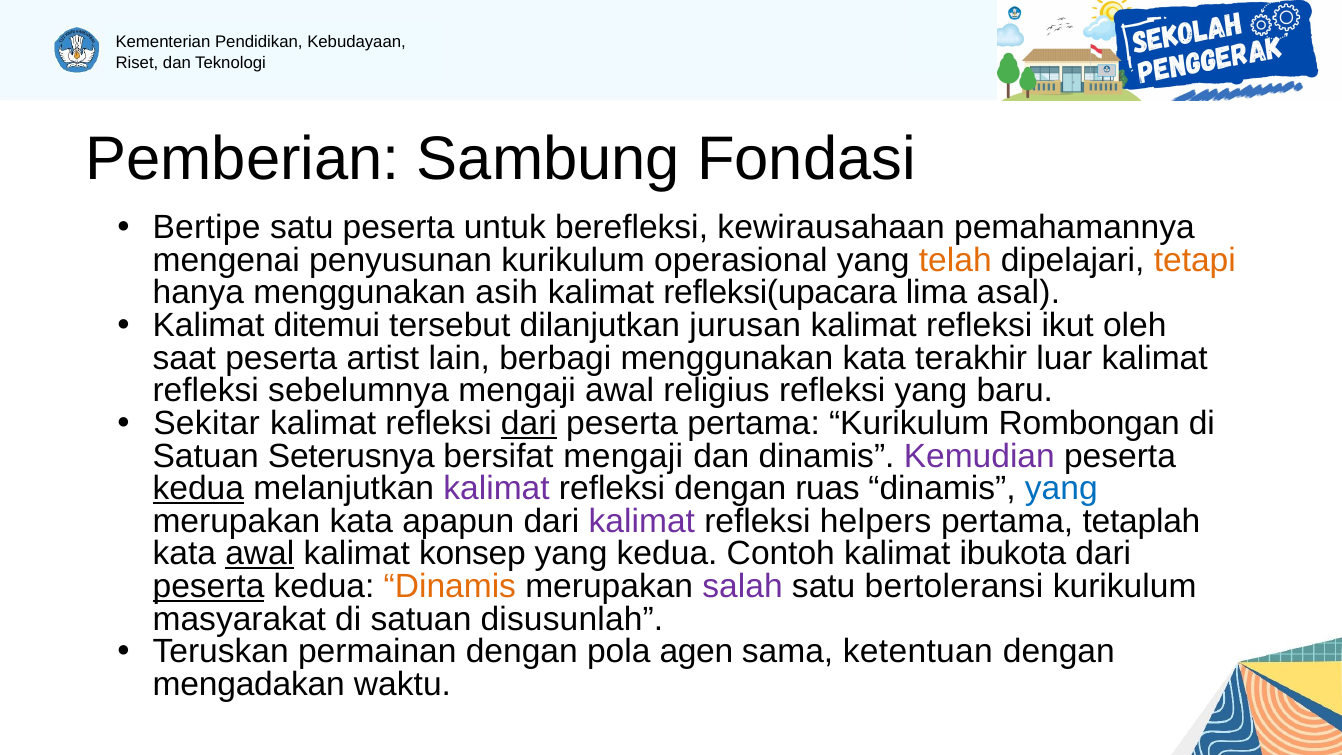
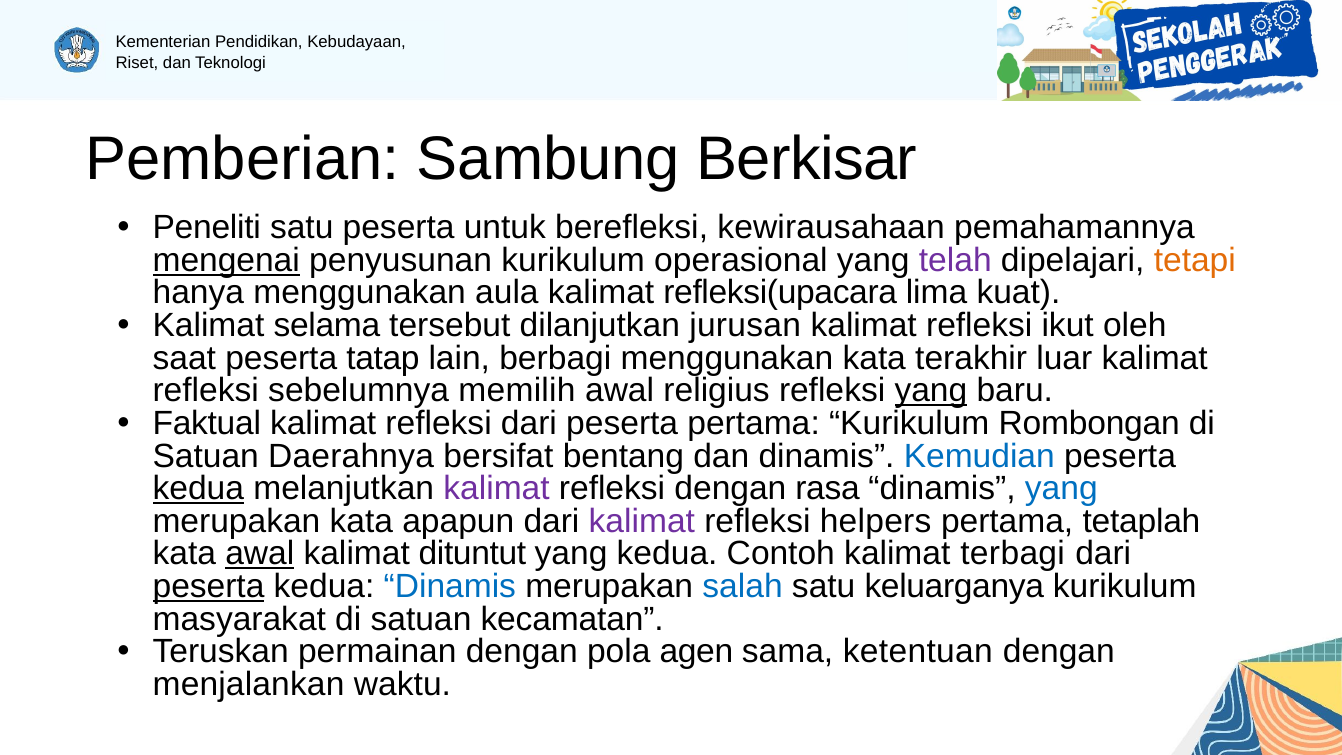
Fondasi: Fondasi -> Berkisar
Bertipe: Bertipe -> Peneliti
mengenai underline: none -> present
telah colour: orange -> purple
asih: asih -> aula
asal: asal -> kuat
ditemui: ditemui -> selama
artist: artist -> tatap
sebelumnya mengaji: mengaji -> memilih
yang at (931, 391) underline: none -> present
Sekitar: Sekitar -> Faktual
dari at (529, 423) underline: present -> none
Seterusnya: Seterusnya -> Daerahnya
bersifat mengaji: mengaji -> bentang
Kemudian colour: purple -> blue
ruas: ruas -> rasa
konsep: konsep -> dituntut
ibukota: ibukota -> terbagi
Dinamis at (450, 586) colour: orange -> blue
salah colour: purple -> blue
bertoleransi: bertoleransi -> keluarganya
disusunlah: disusunlah -> kecamatan
mengadakan: mengadakan -> menjalankan
